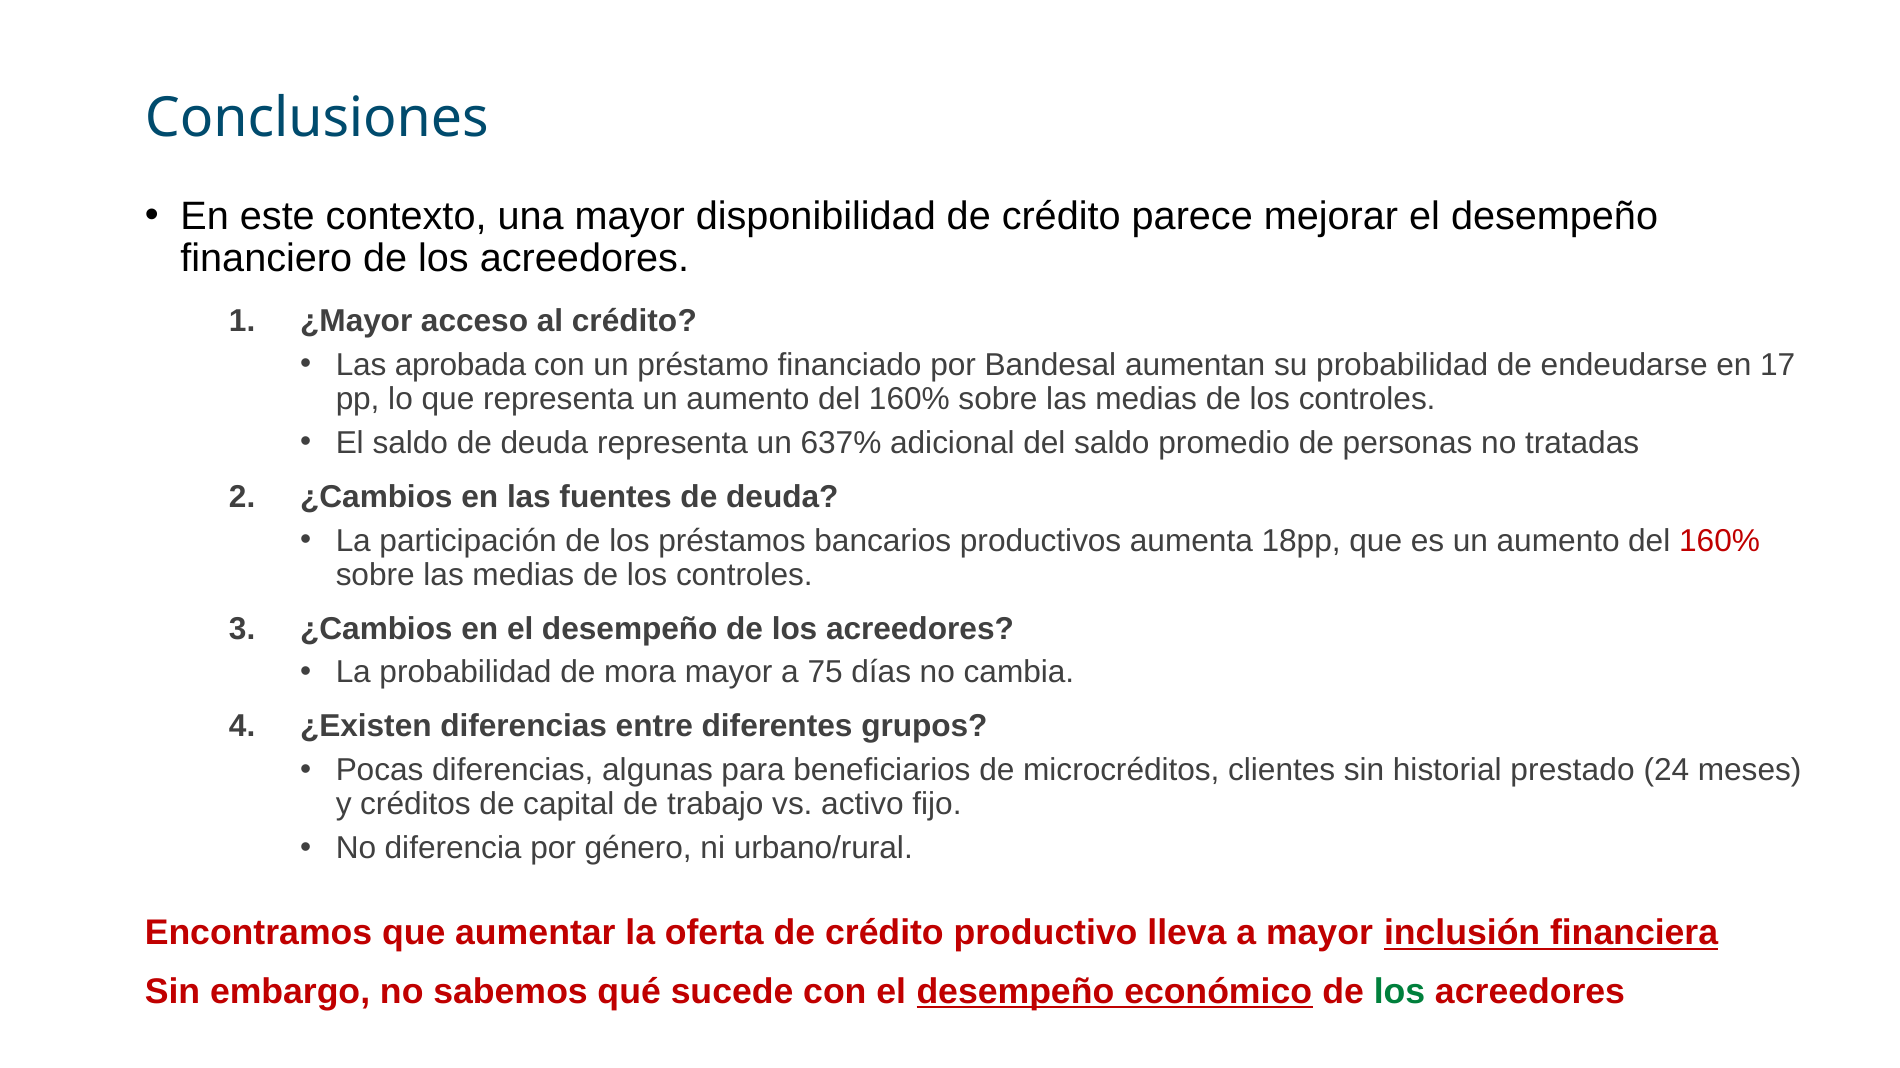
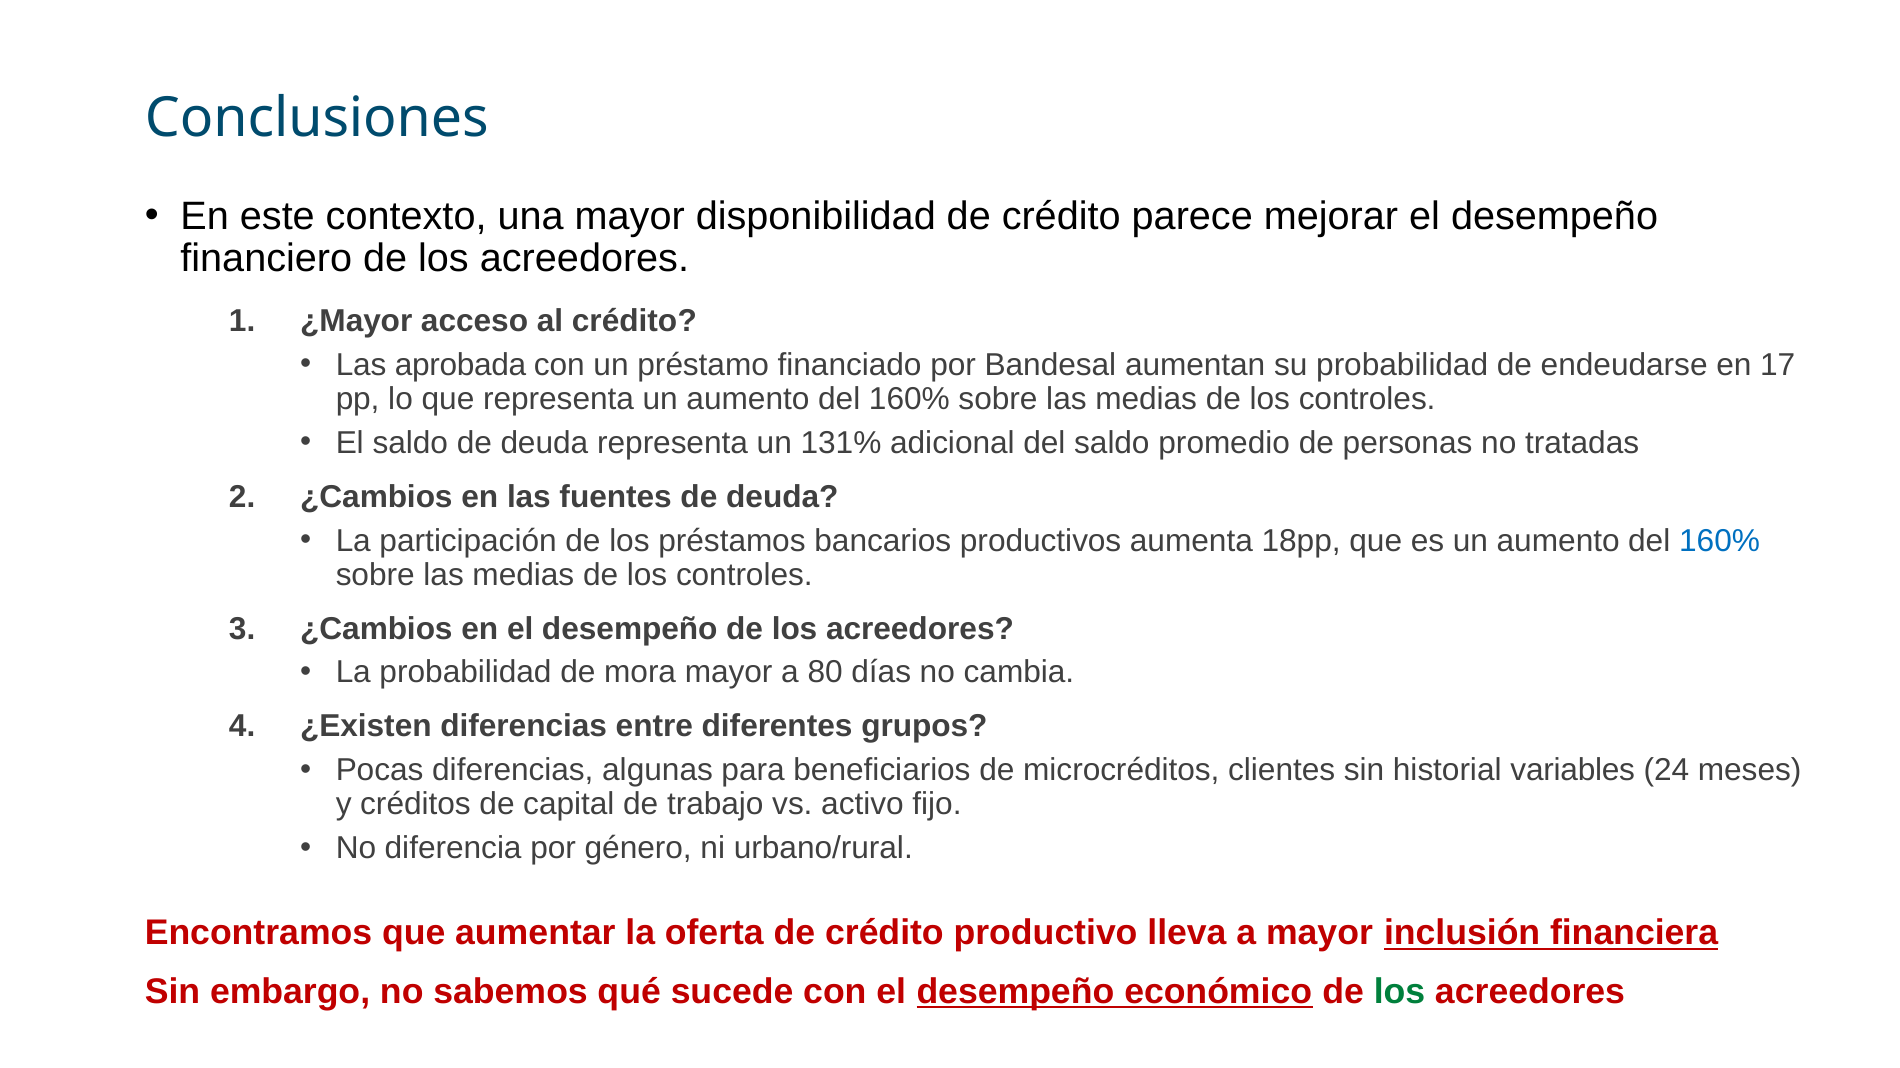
637%: 637% -> 131%
160% at (1720, 541) colour: red -> blue
75: 75 -> 80
prestado: prestado -> variables
